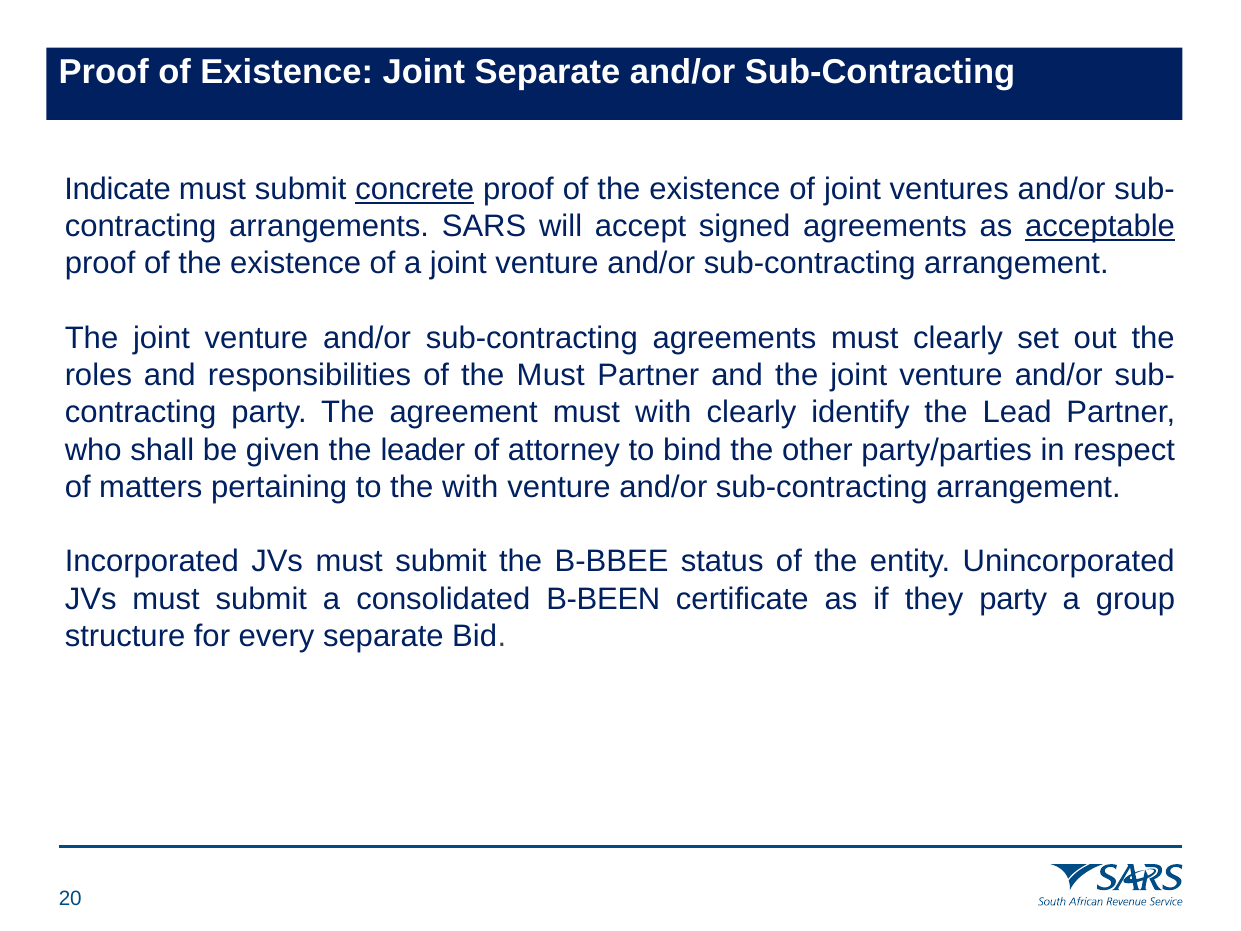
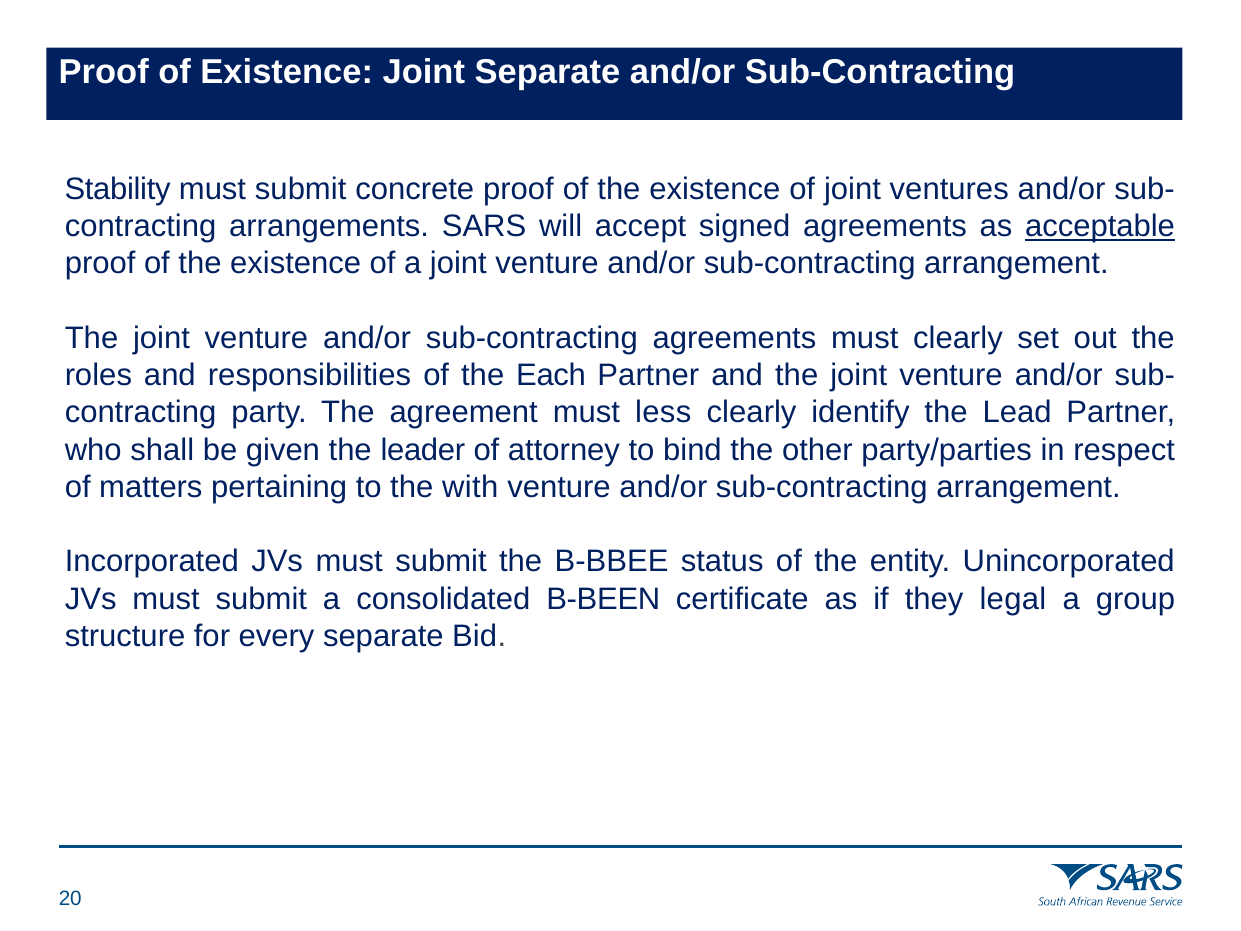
Indicate: Indicate -> Stability
concrete underline: present -> none
the Must: Must -> Each
must with: with -> less
they party: party -> legal
